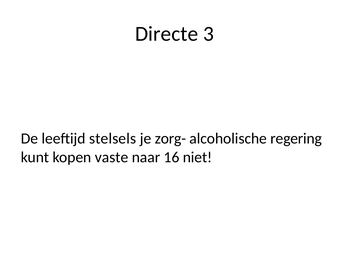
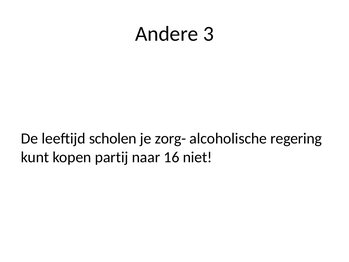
Directe: Directe -> Andere
stelsels: stelsels -> scholen
vaste: vaste -> partij
